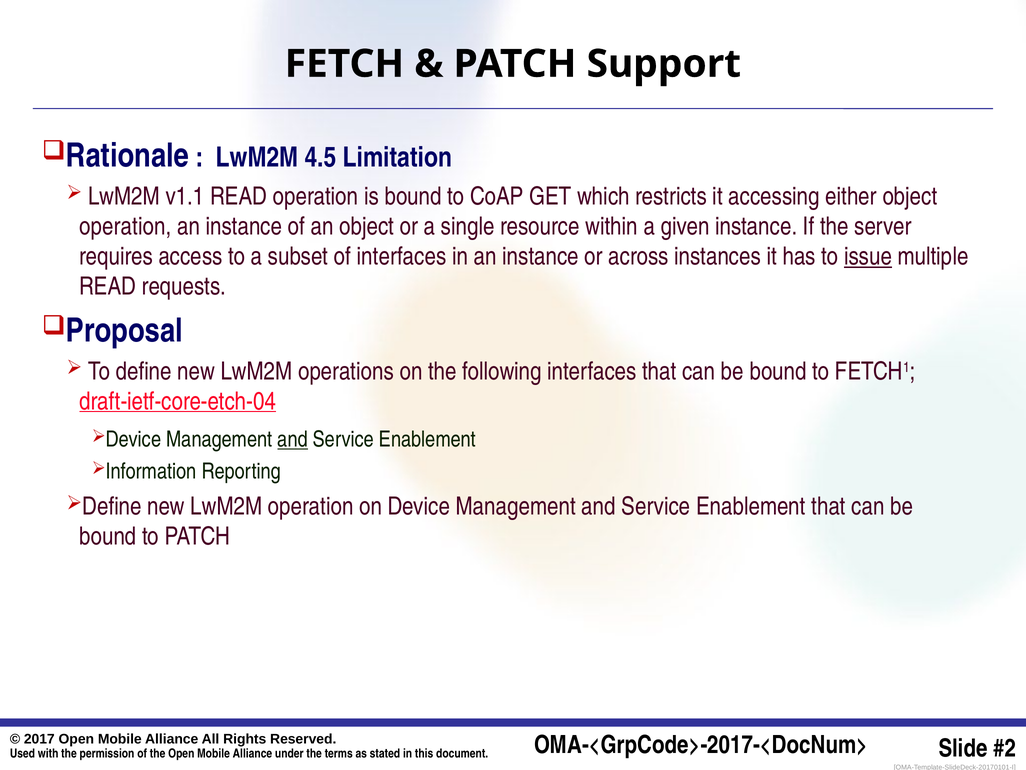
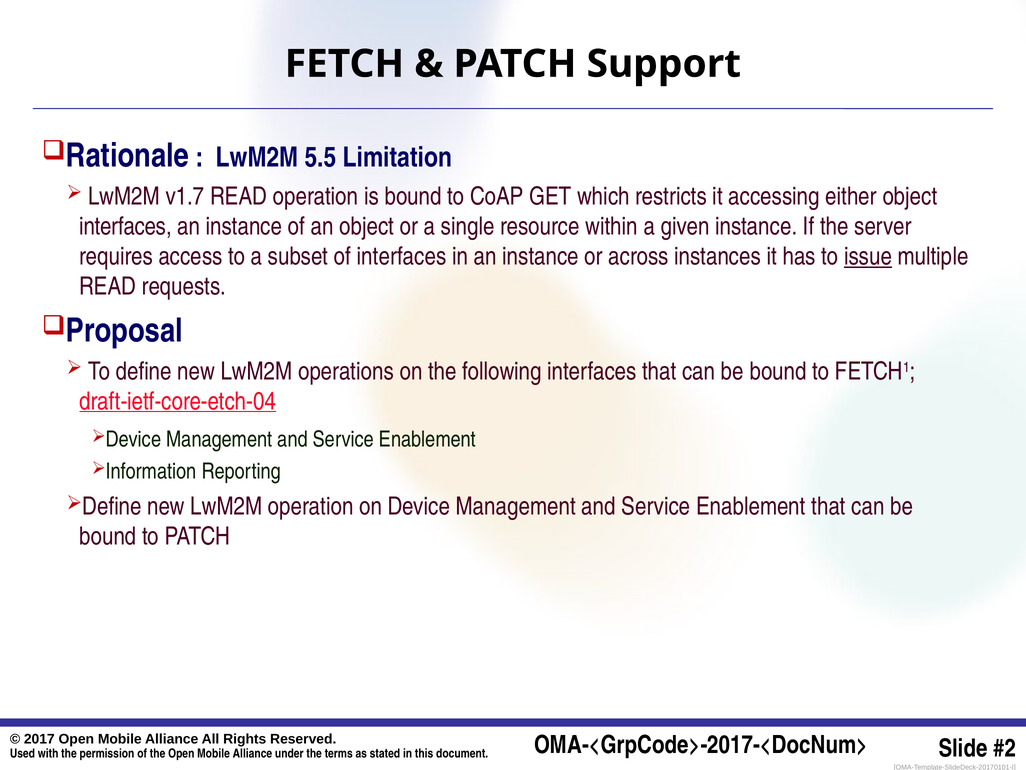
4.5: 4.5 -> 5.5
v1.1: v1.1 -> v1.7
operation at (125, 226): operation -> interfaces
and at (293, 439) underline: present -> none
